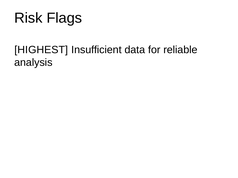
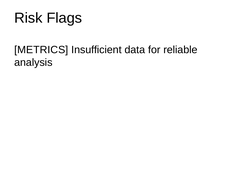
HIGHEST: HIGHEST -> METRICS
